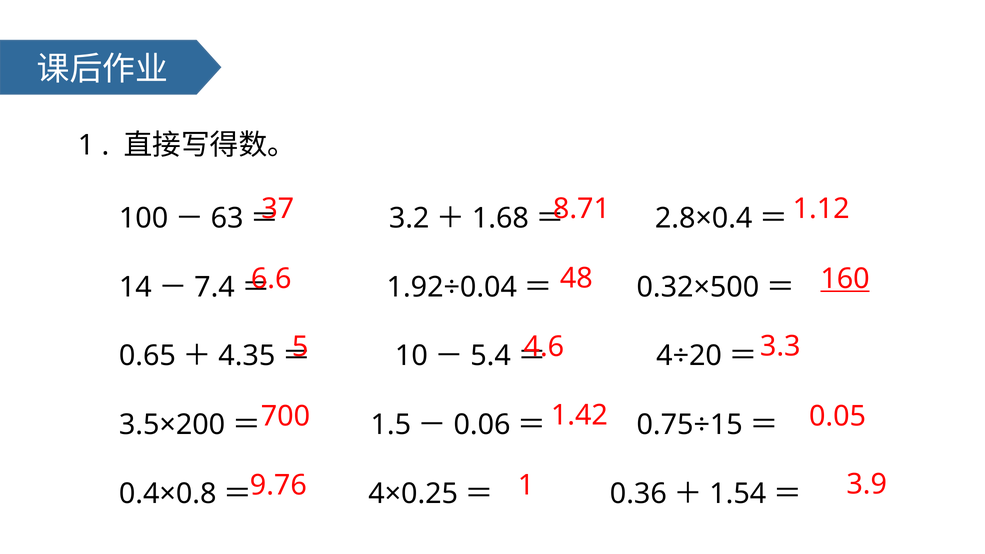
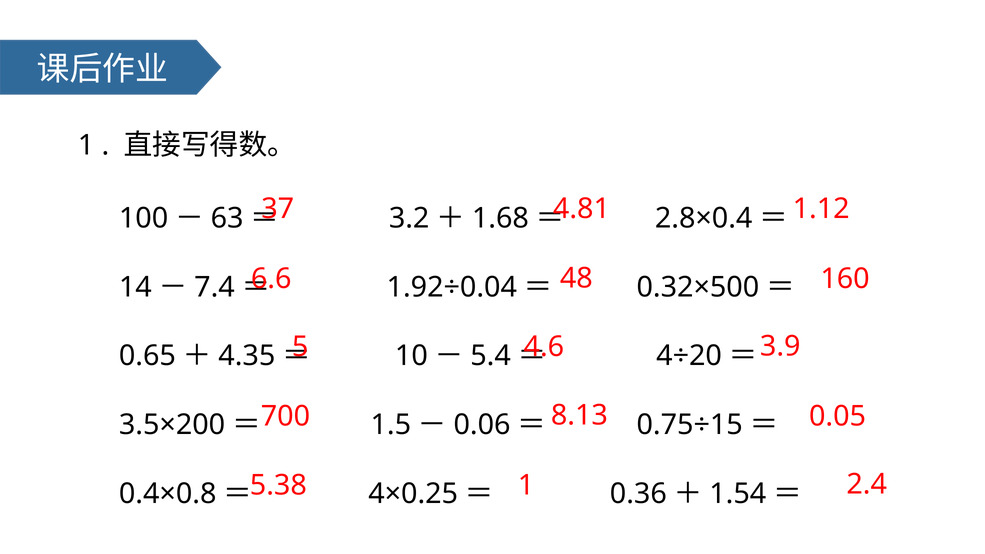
8.71: 8.71 -> 4.81
160 underline: present -> none
3.3: 3.3 -> 3.9
1.42: 1.42 -> 8.13
9.76: 9.76 -> 5.38
3.9: 3.9 -> 2.4
